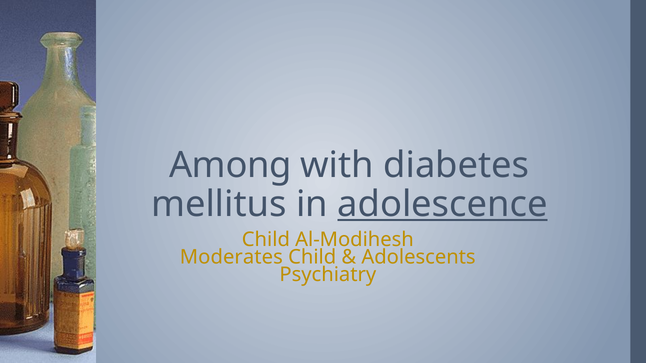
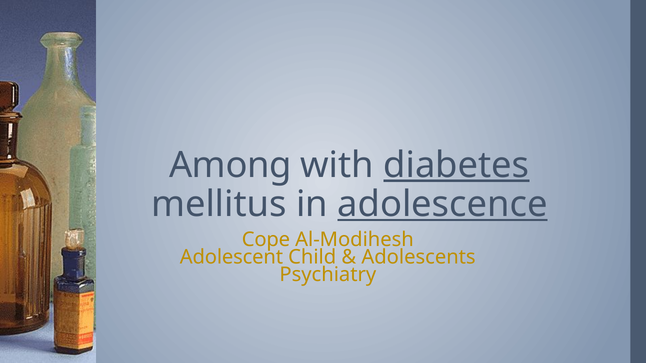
diabetes underline: none -> present
Child at (266, 240): Child -> Cope
Moderates: Moderates -> Adolescent
